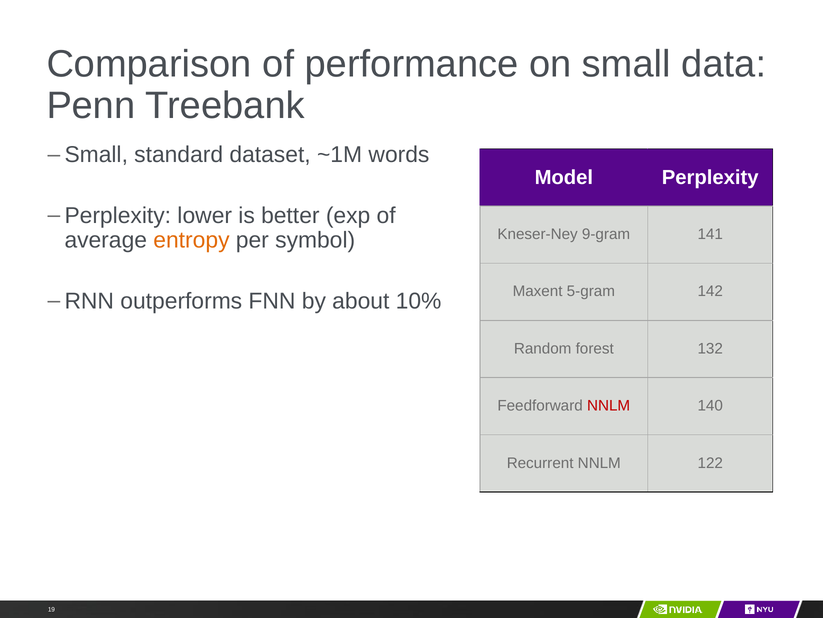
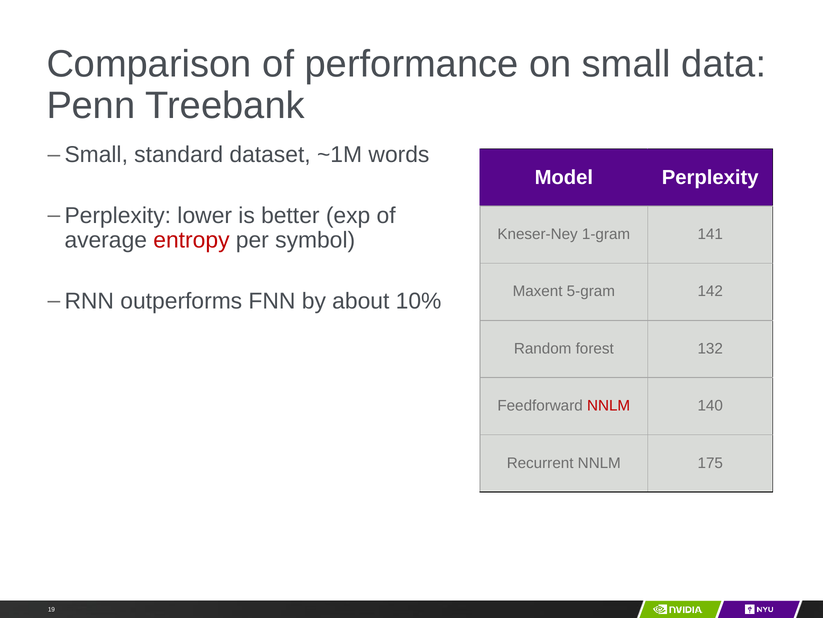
9-gram: 9-gram -> 1-gram
entropy colour: orange -> red
122: 122 -> 175
